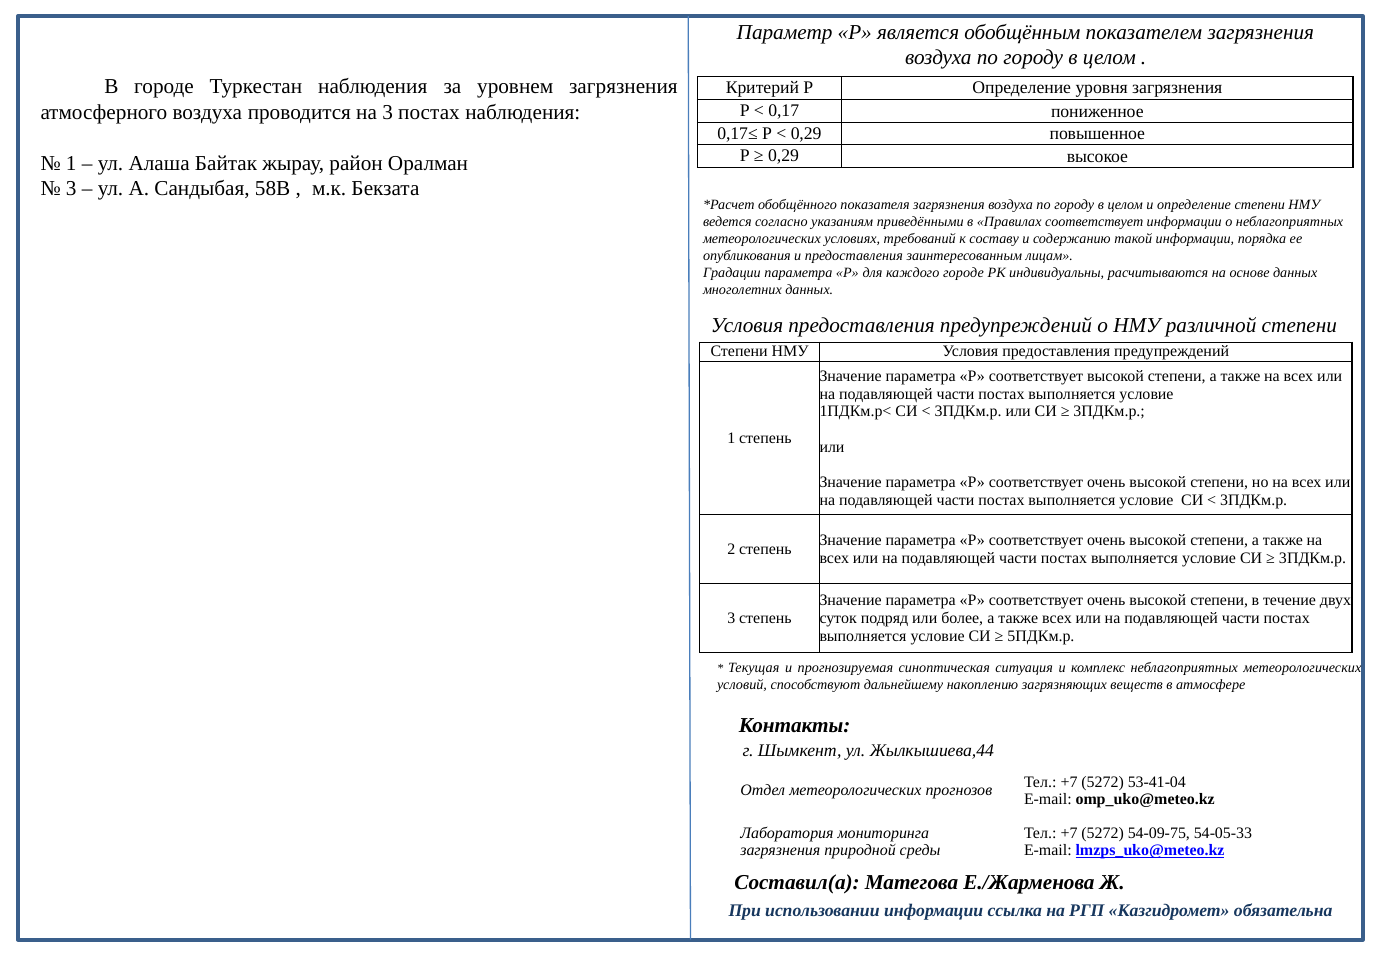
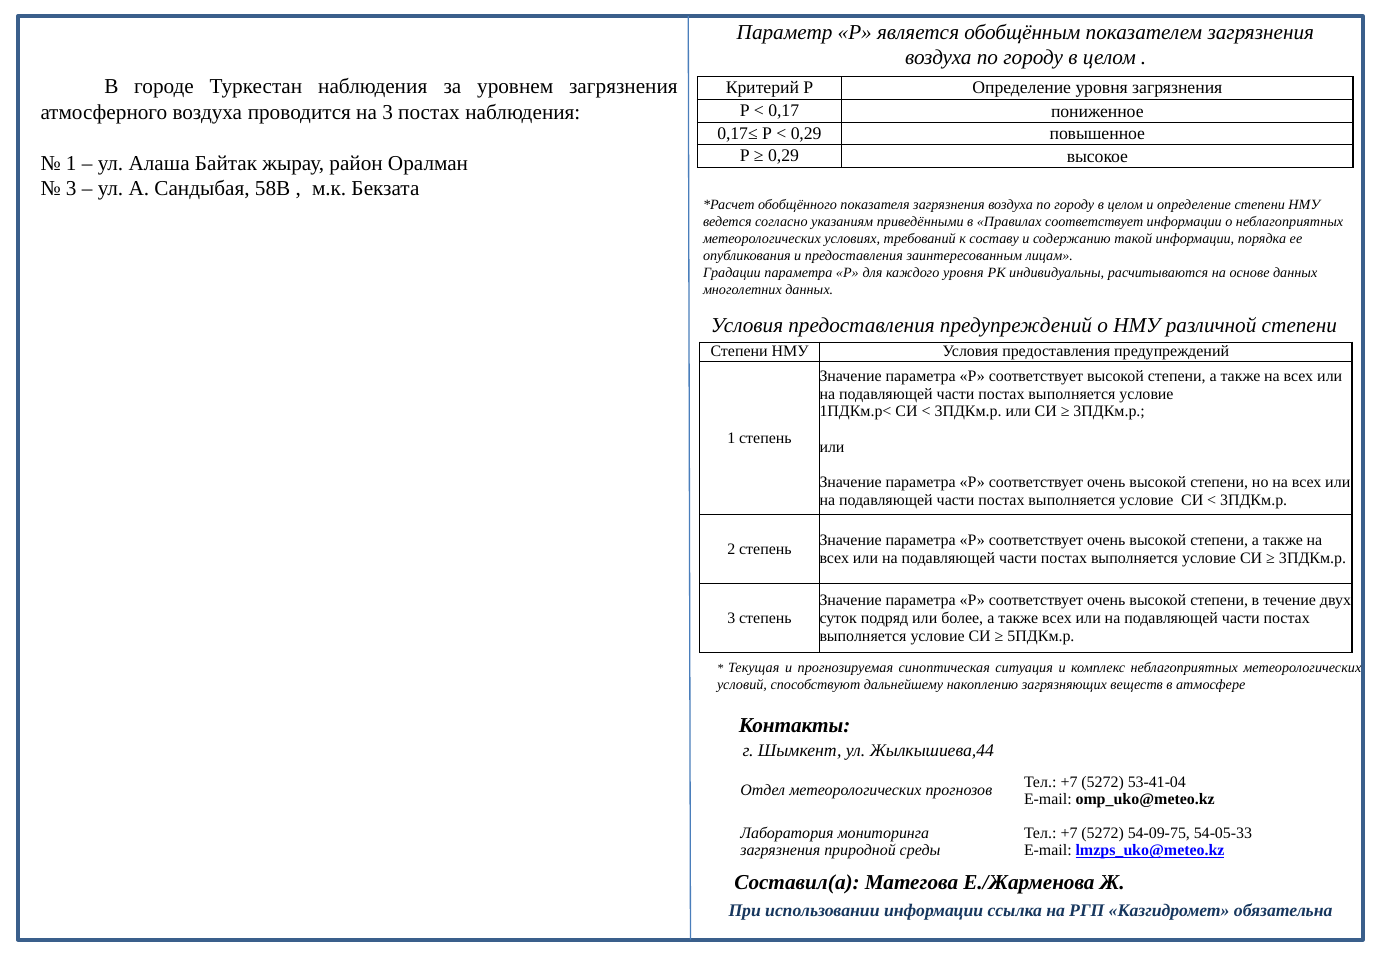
каждого городе: городе -> уровня
